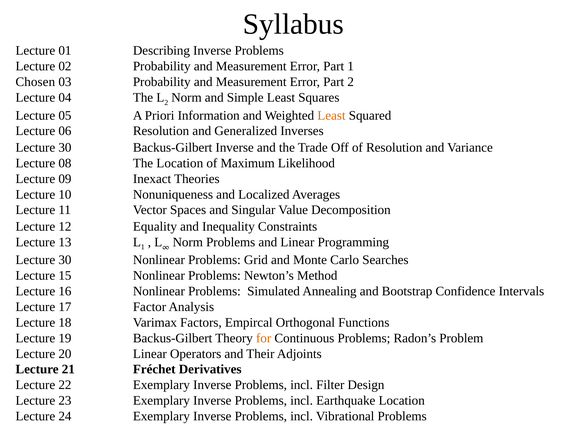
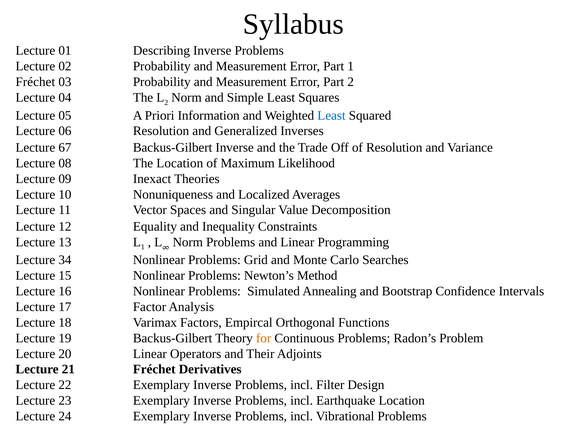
Chosen at (35, 82): Chosen -> Fréchet
Least at (331, 115) colour: orange -> blue
30 at (65, 148): 30 -> 67
30 at (65, 260): 30 -> 34
